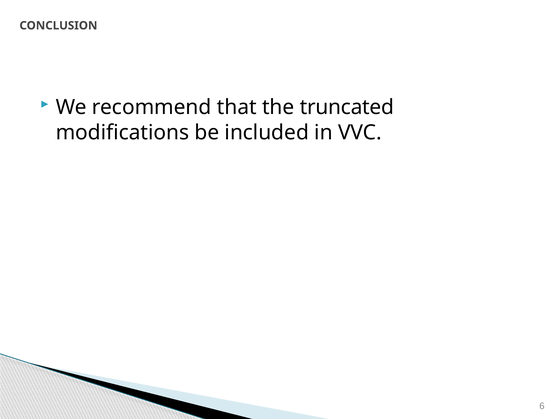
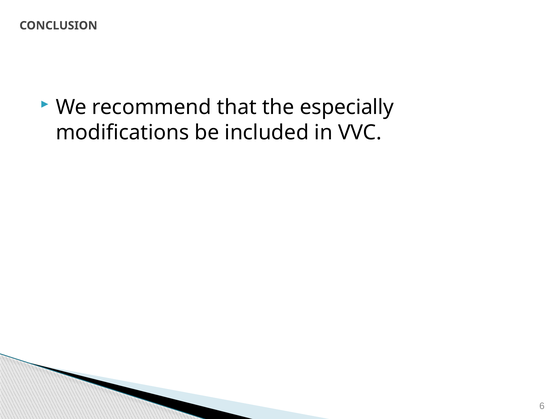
truncated: truncated -> especially
